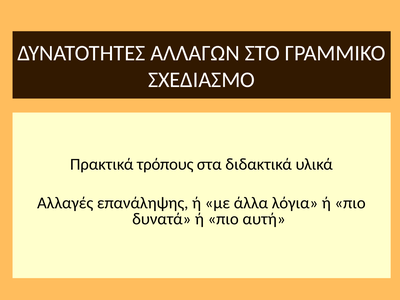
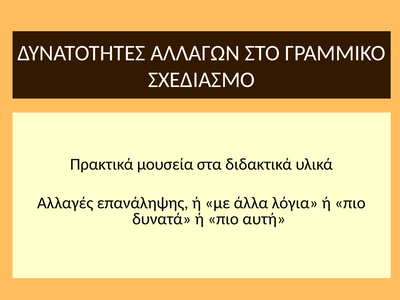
τρόπους: τρόπους -> μουσεία
